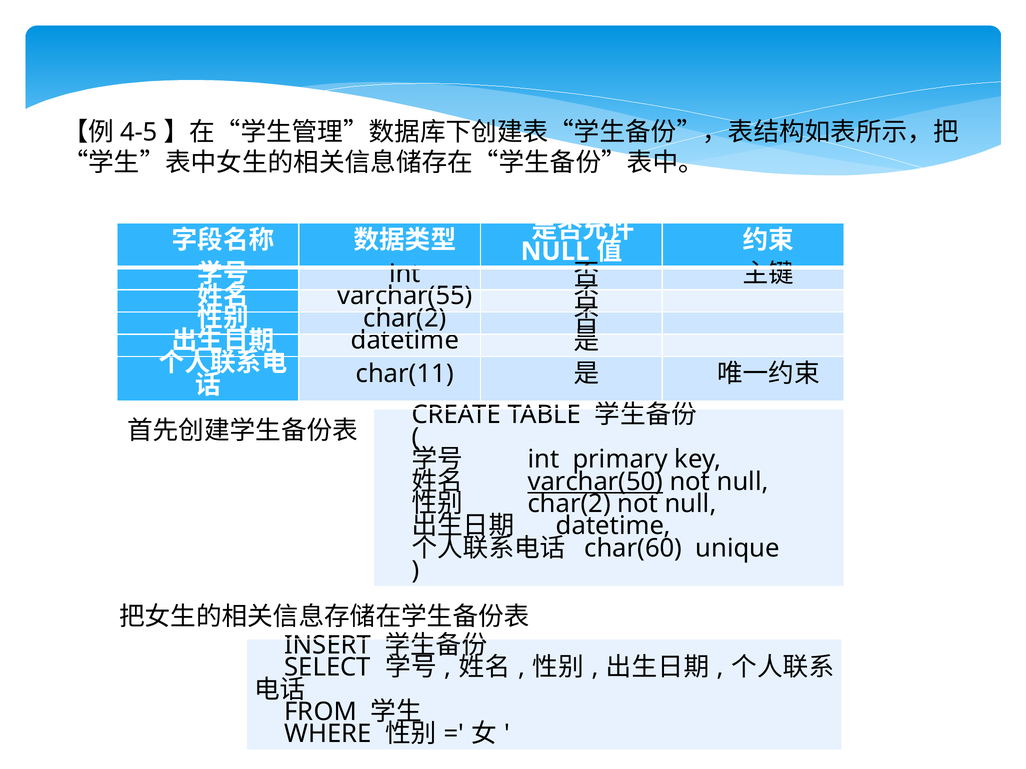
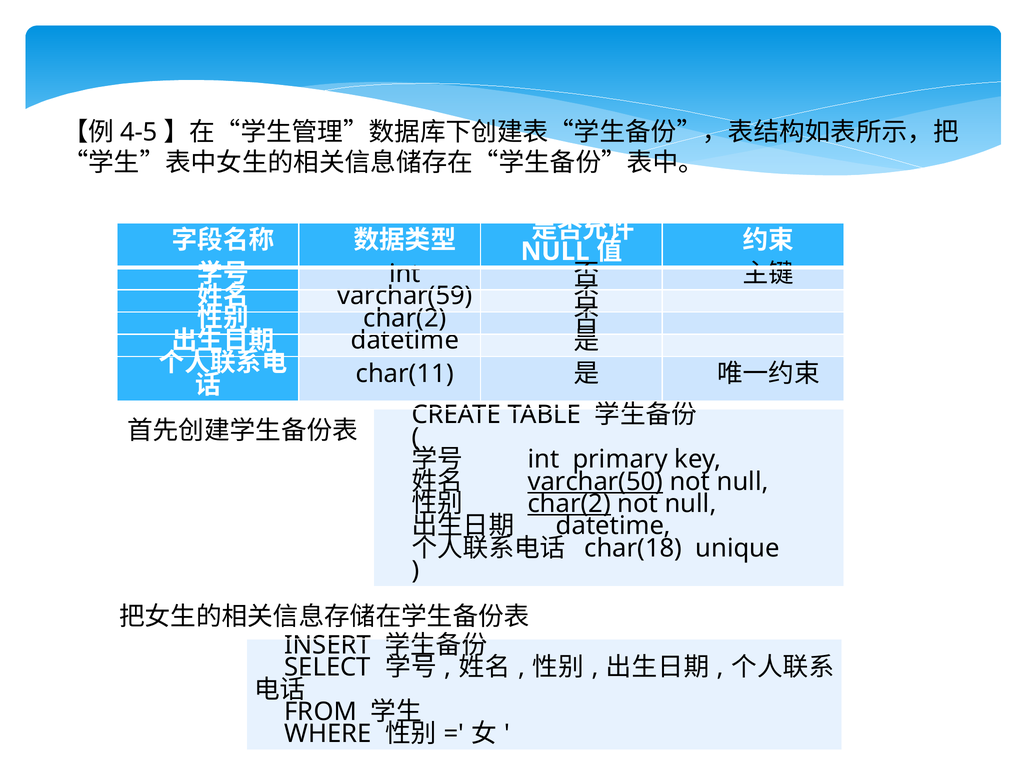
varchar(55: varchar(55 -> varchar(59
char(2 at (569, 504) underline: none -> present
char(60: char(60 -> char(18
